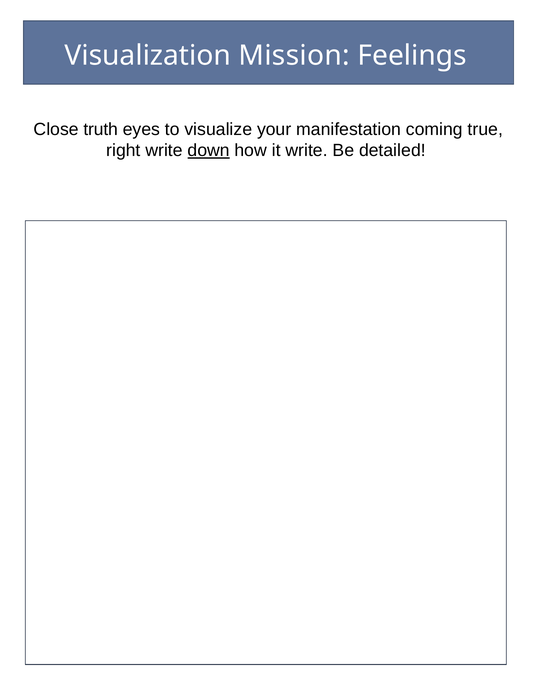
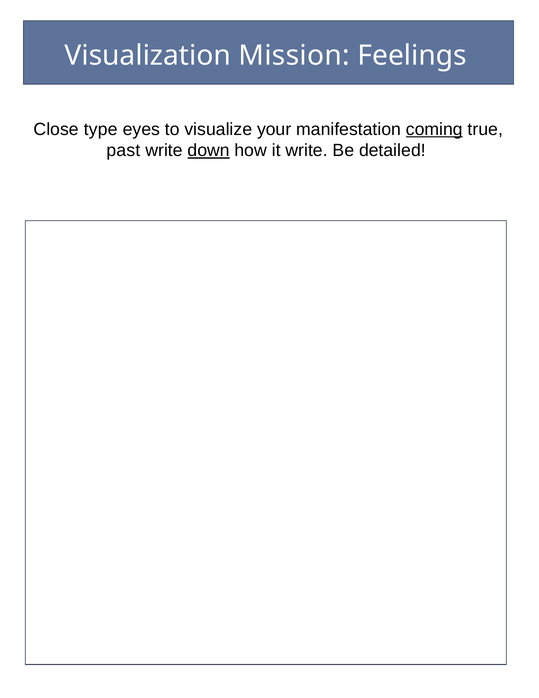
truth: truth -> type
coming underline: none -> present
right: right -> past
